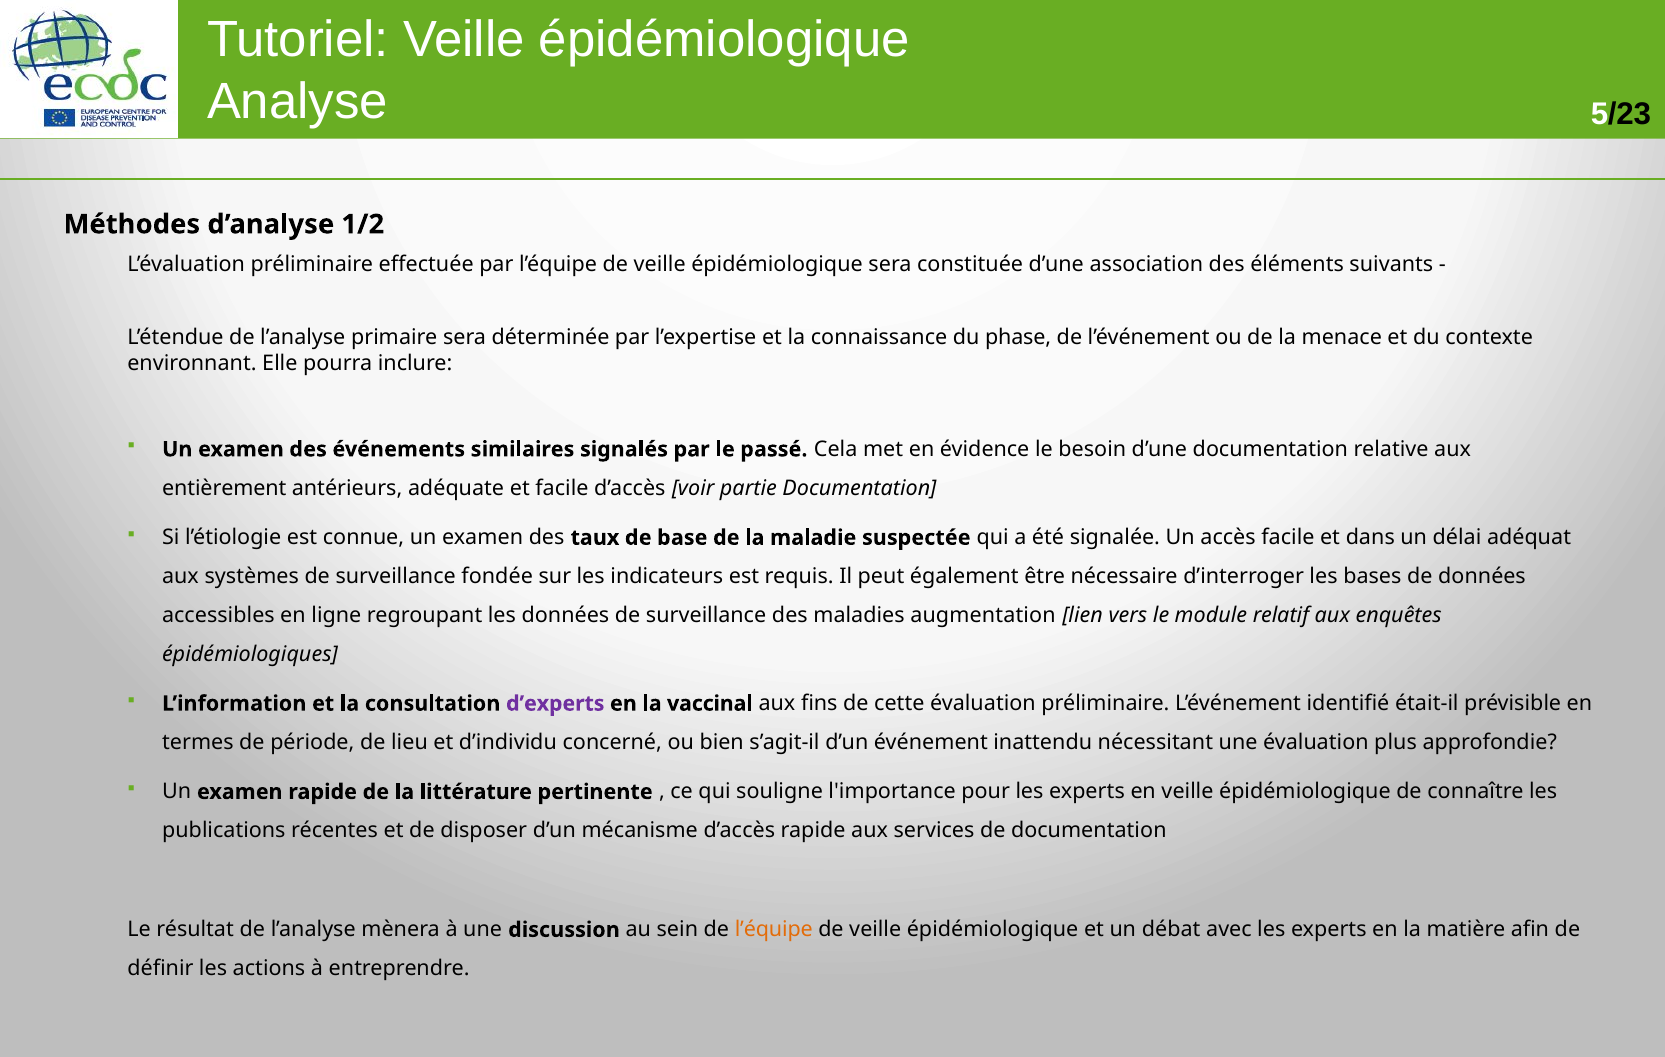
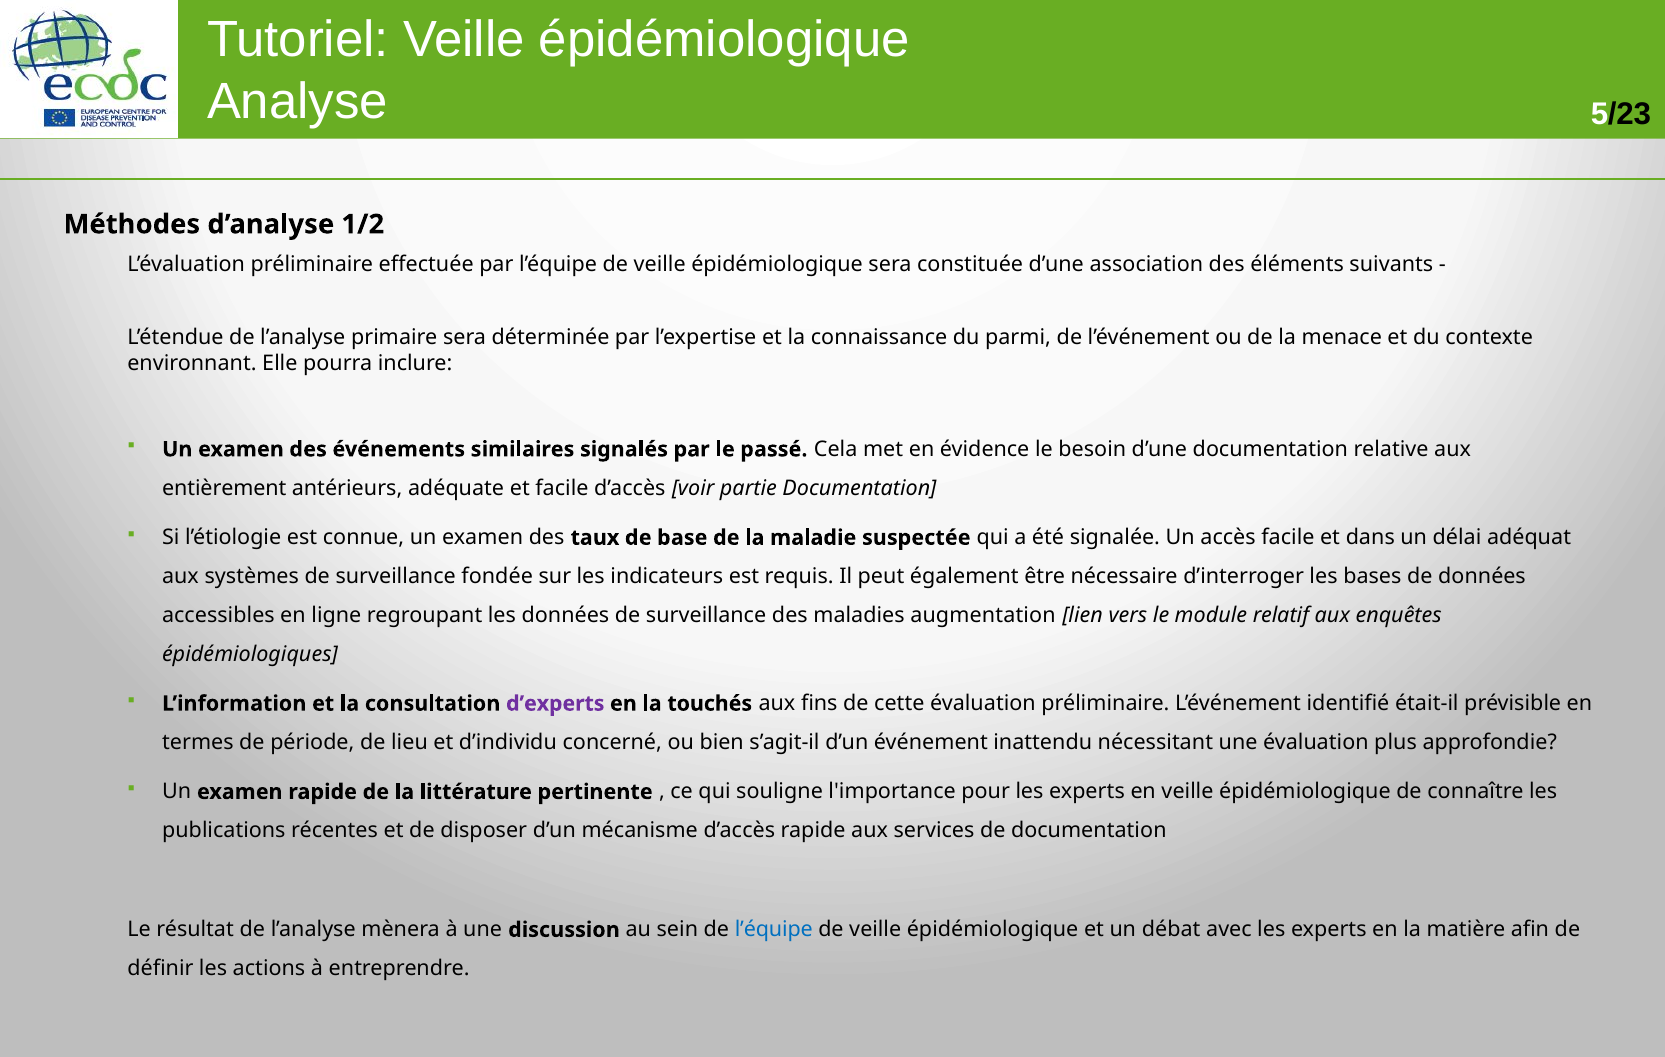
phase: phase -> parmi
vaccinal: vaccinal -> touchés
l’équipe at (774, 930) colour: orange -> blue
